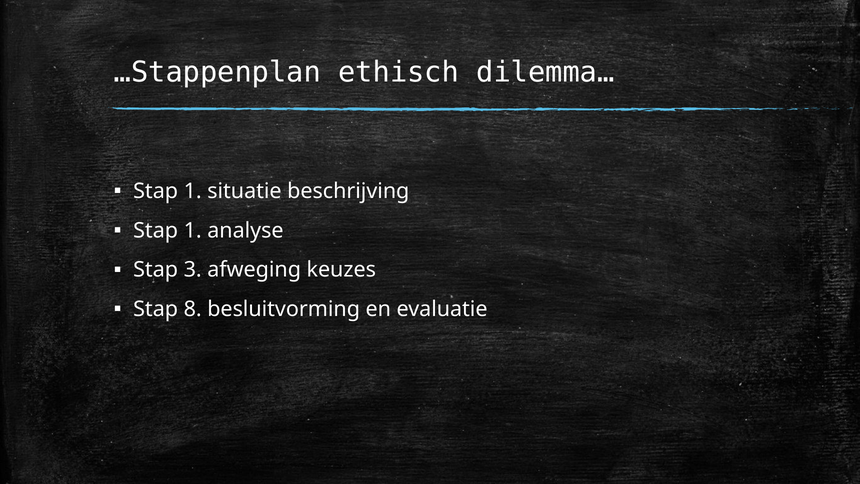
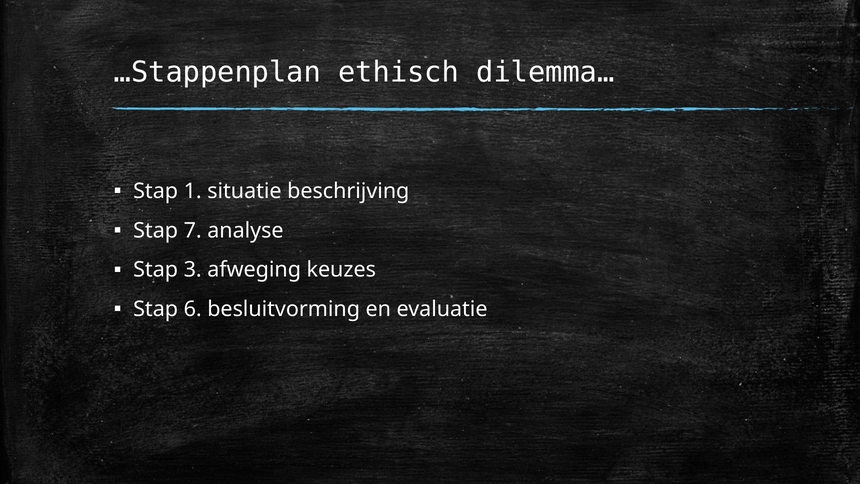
1 at (193, 230): 1 -> 7
8: 8 -> 6
